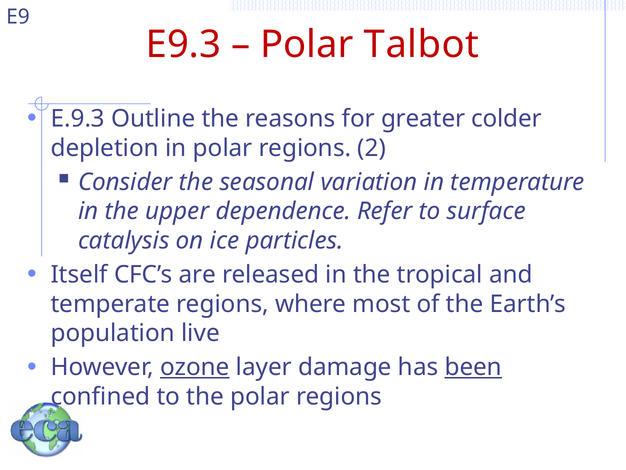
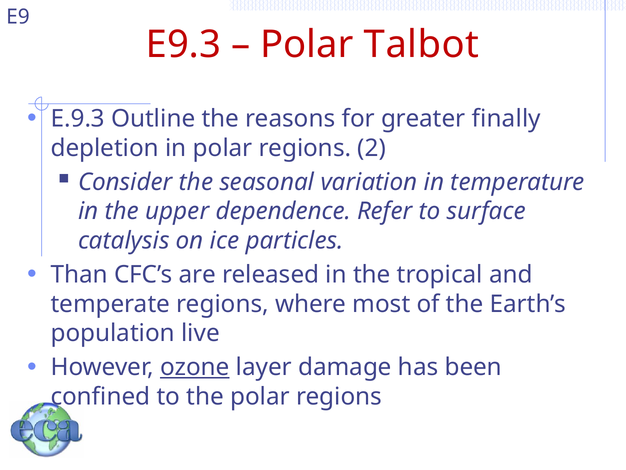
colder: colder -> finally
Itself: Itself -> Than
been underline: present -> none
